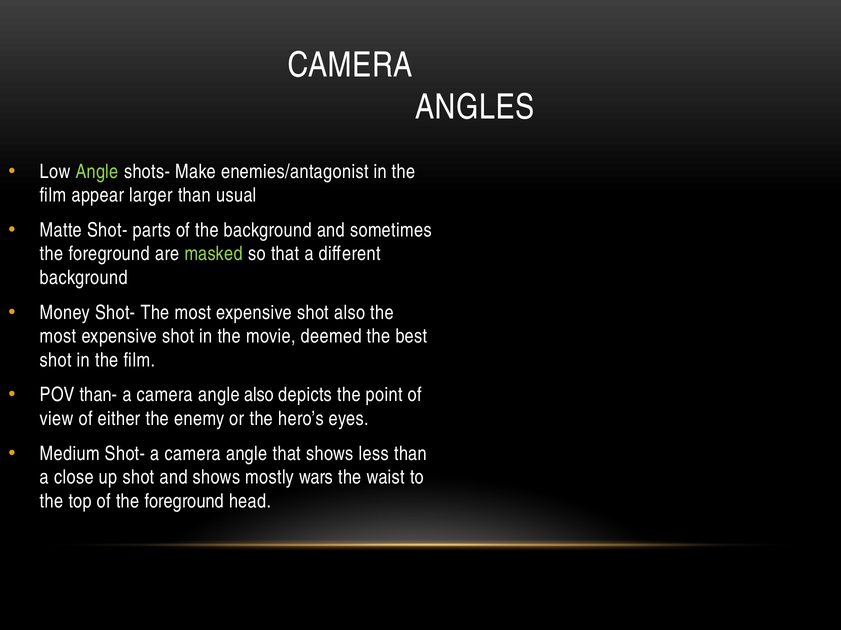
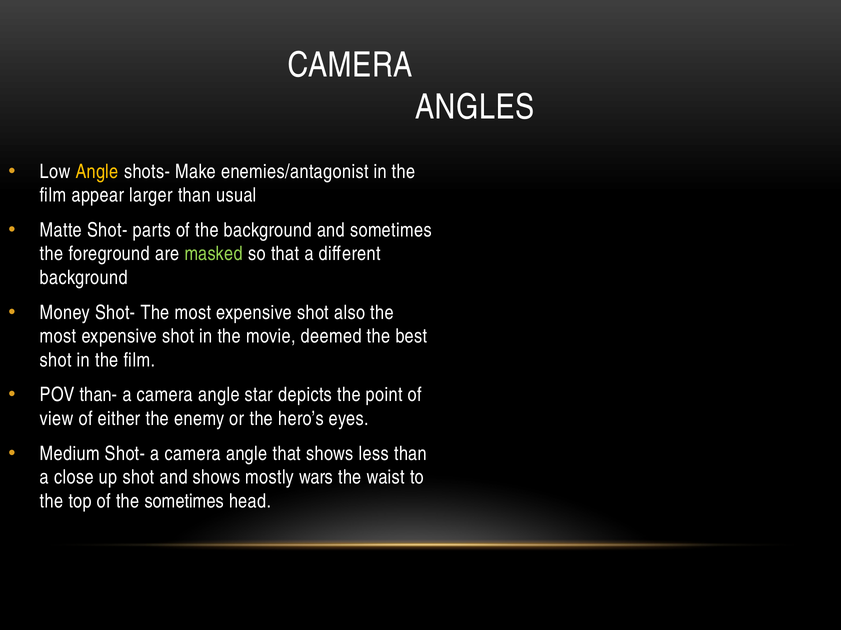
Angle at (97, 172) colour: light green -> yellow
angle also: also -> star
of the foreground: foreground -> sometimes
